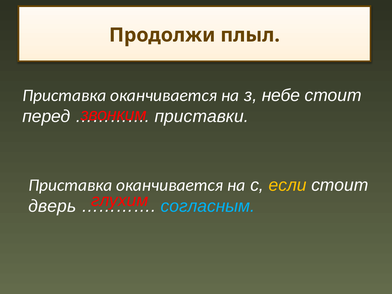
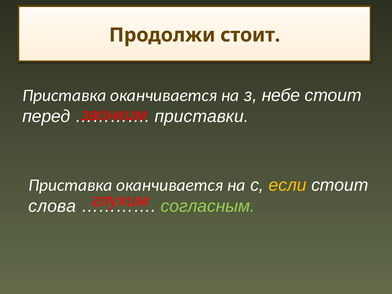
Продолжи плыл: плыл -> стоит
дверь: дверь -> слова
согласным colour: light blue -> light green
